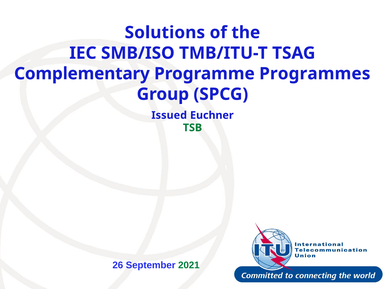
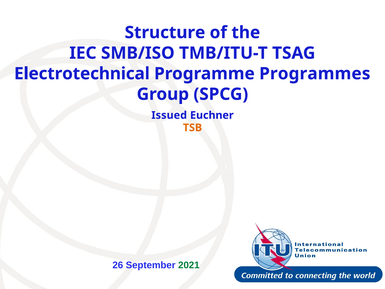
Solutions: Solutions -> Structure
Complementary: Complementary -> Electrotechnical
TSB colour: green -> orange
